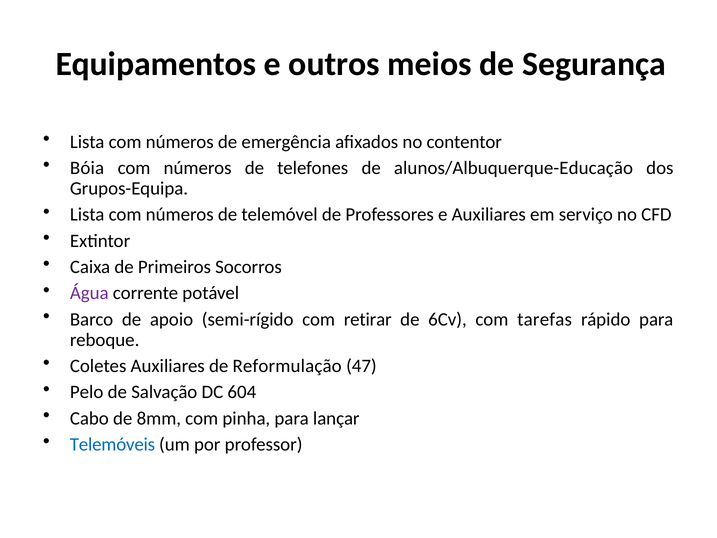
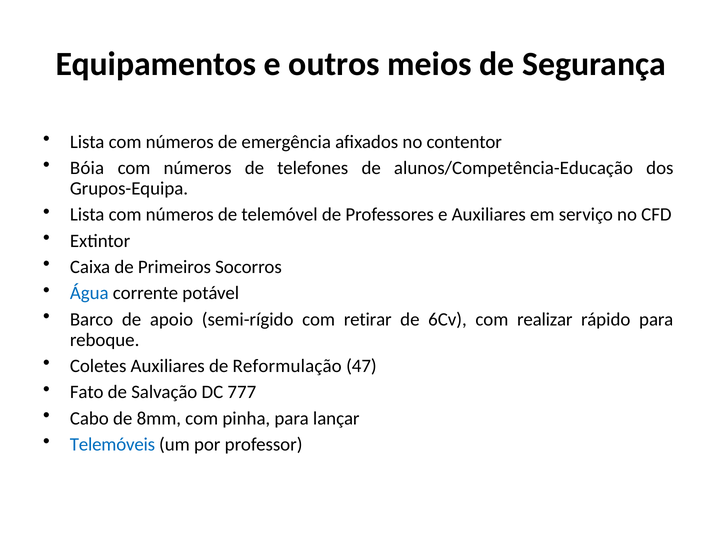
alunos/Albuquerque-Educação: alunos/Albuquerque-Educação -> alunos/Competência-Educação
Água colour: purple -> blue
tarefas: tarefas -> realizar
Pelo: Pelo -> Fato
604: 604 -> 777
